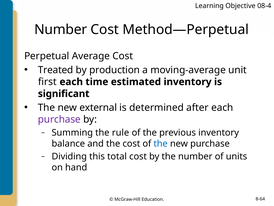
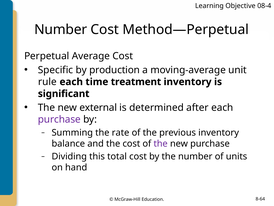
Treated: Treated -> Specific
first: first -> rule
estimated: estimated -> treatment
rule: rule -> rate
the at (161, 143) colour: blue -> purple
